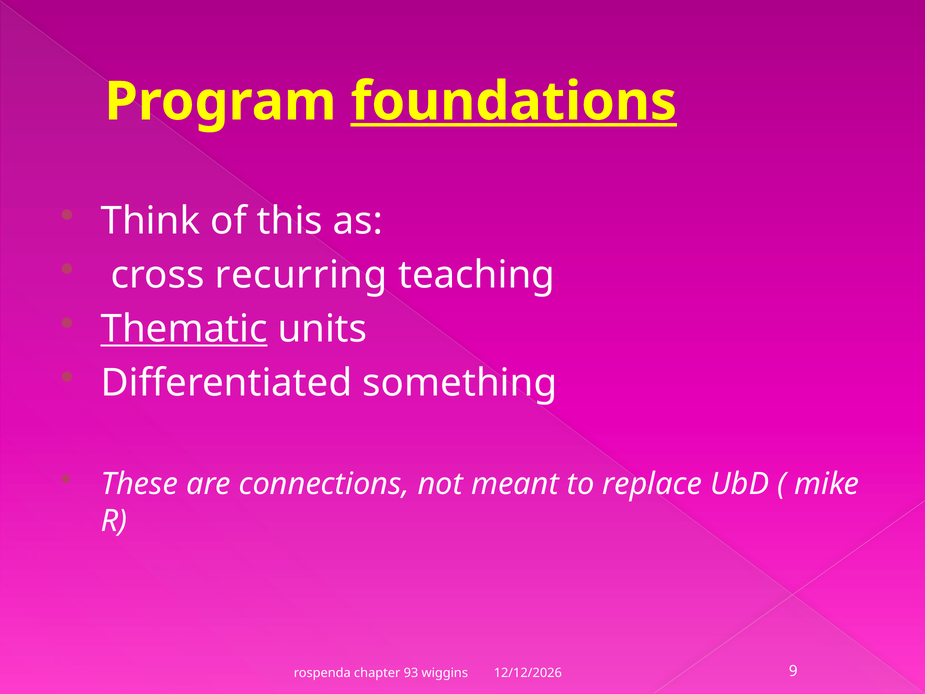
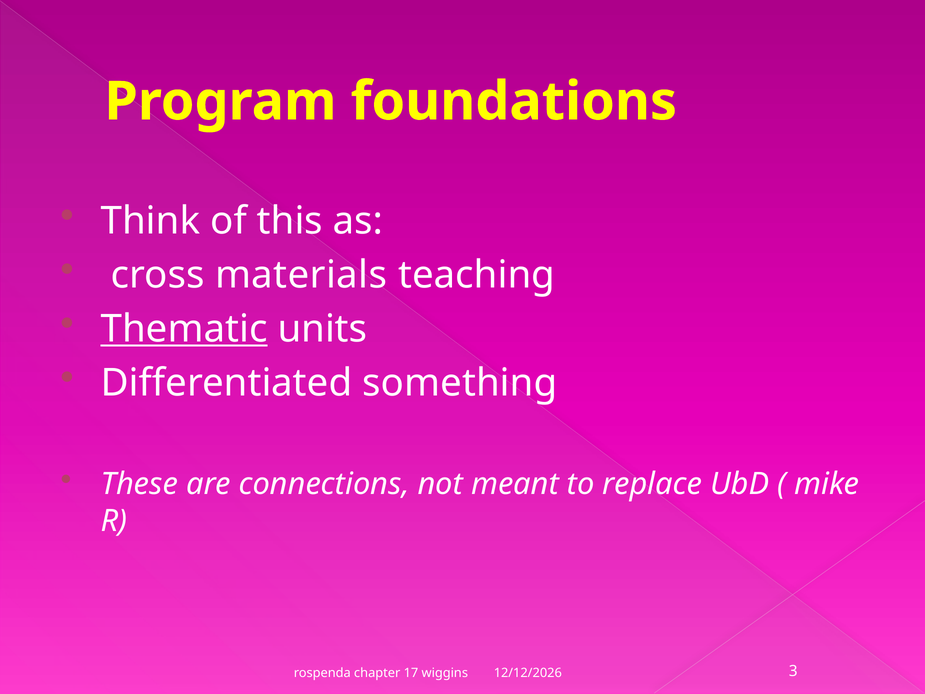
foundations underline: present -> none
recurring: recurring -> materials
93: 93 -> 17
9: 9 -> 3
